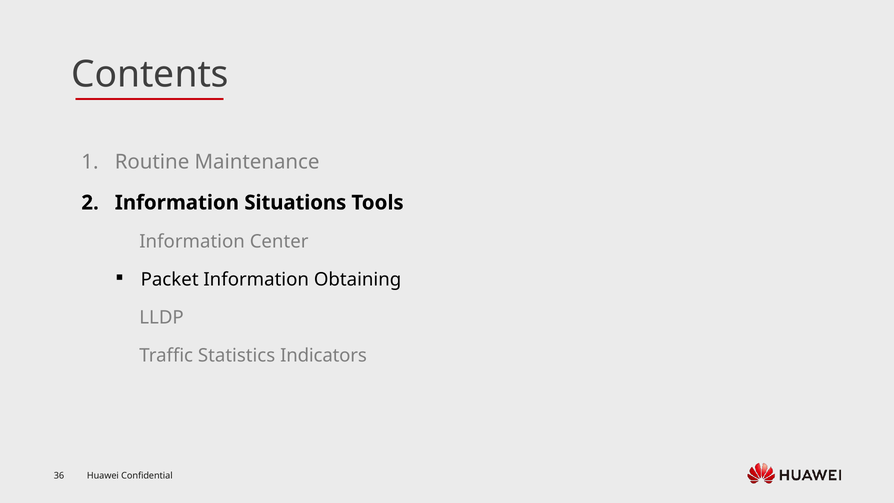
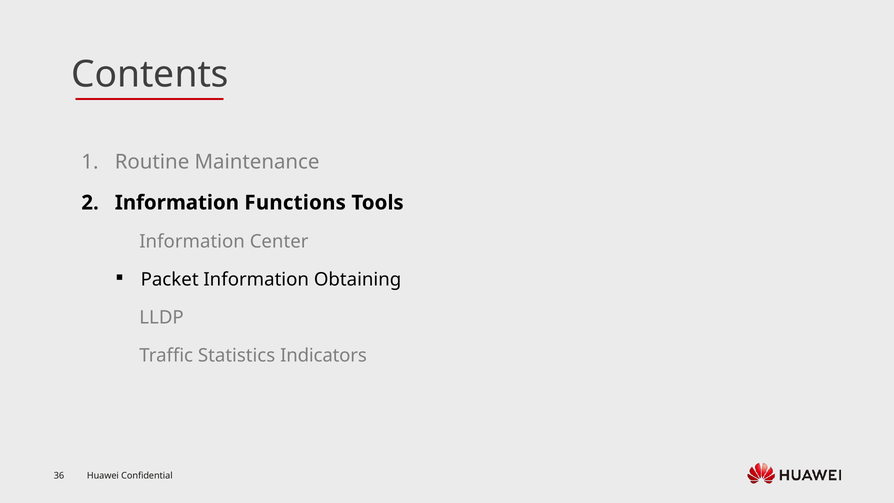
Situations: Situations -> Functions
